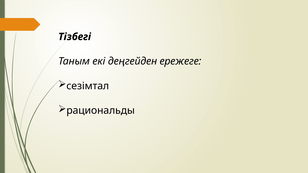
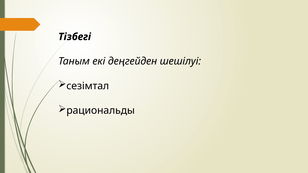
ережеге: ережеге -> шешілуі
